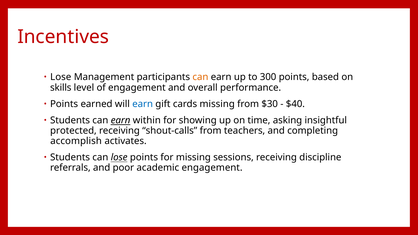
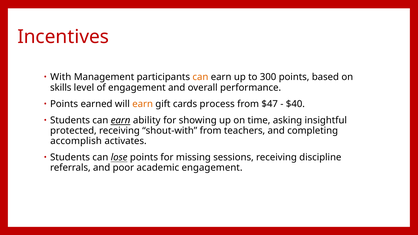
Lose at (61, 77): Lose -> With
earn at (143, 104) colour: blue -> orange
cards missing: missing -> process
$30: $30 -> $47
within: within -> ability
shout-calls: shout-calls -> shout-with
